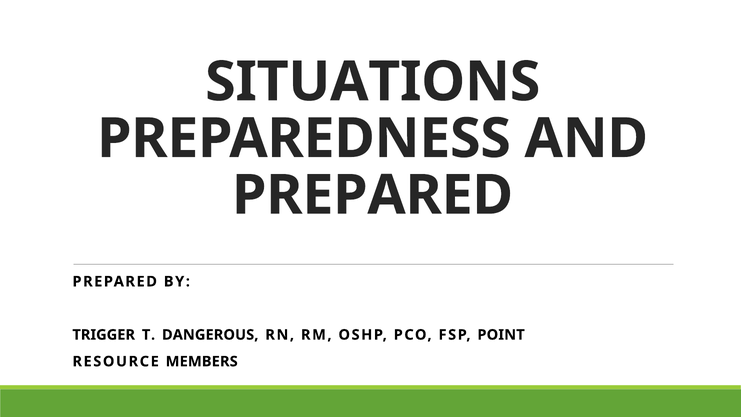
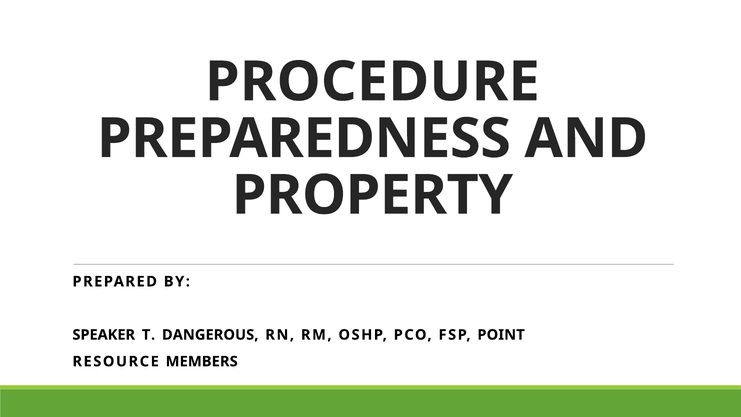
SITUATIONS: SITUATIONS -> PROCEDURE
PREPARED at (373, 195): PREPARED -> PROPERTY
TRIGGER: TRIGGER -> SPEAKER
